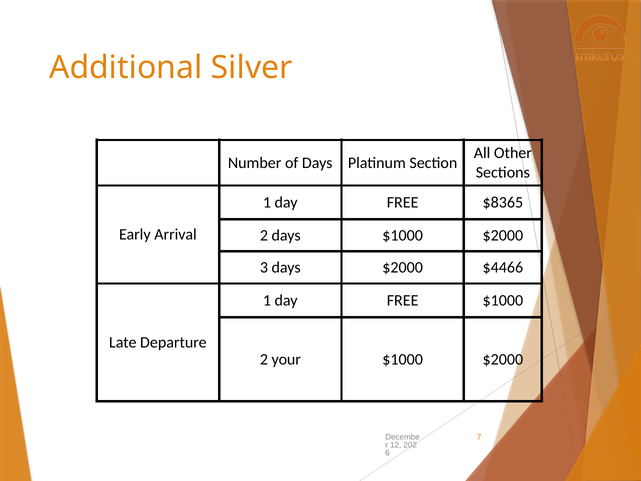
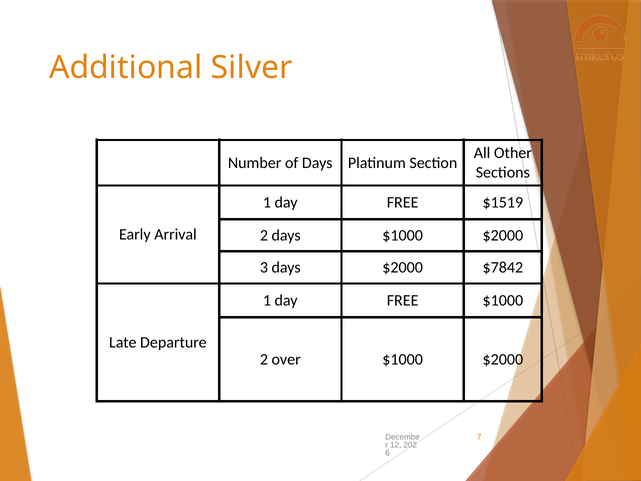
$8365: $8365 -> $1519
$4466: $4466 -> $7842
your: your -> over
